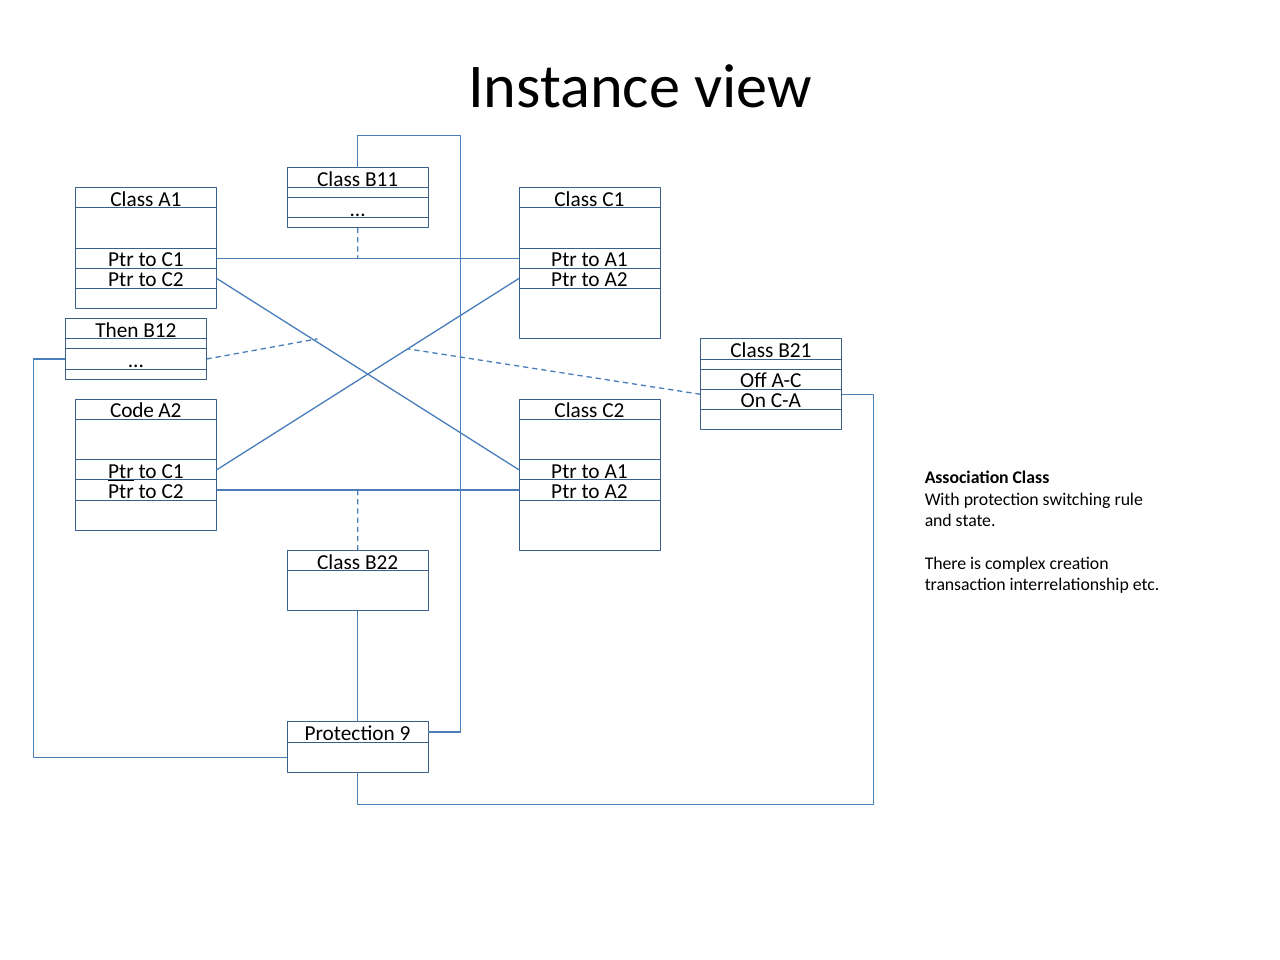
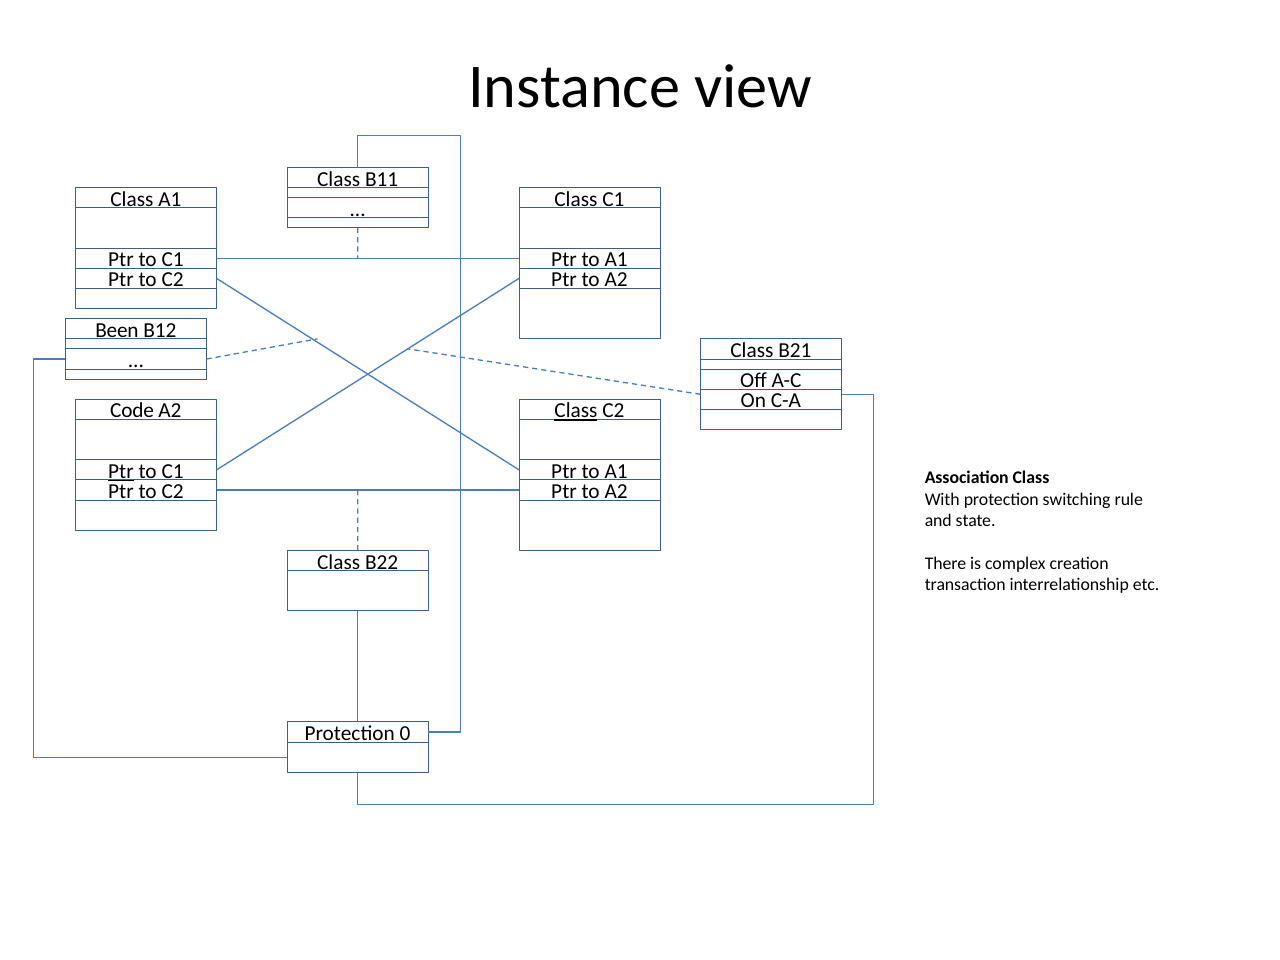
Then: Then -> Been
Class at (576, 411) underline: none -> present
9: 9 -> 0
